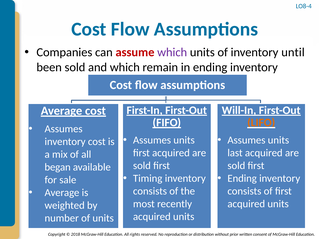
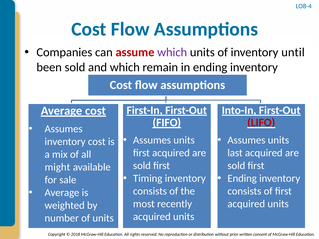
Will-In: Will-In -> Into-In
LIFO colour: orange -> red
began: began -> might
